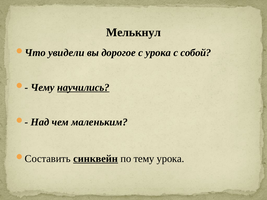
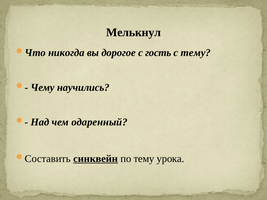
увидели: увидели -> никогда
с урока: урока -> гость
с собой: собой -> тему
научились underline: present -> none
маленьким: маленьким -> одаренный
